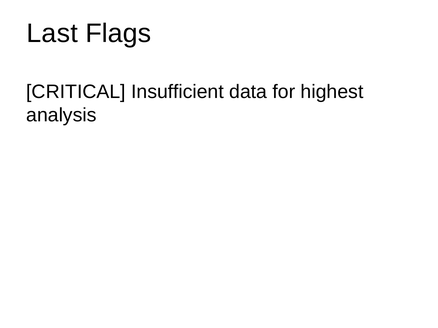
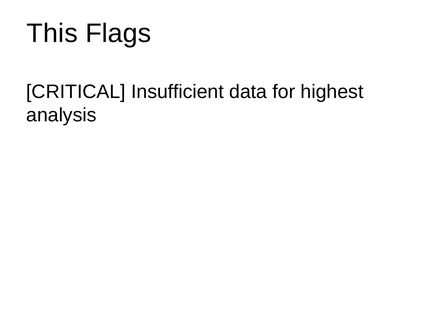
Last: Last -> This
